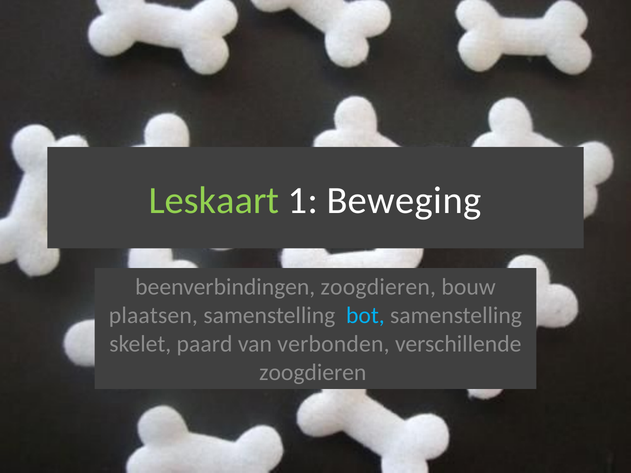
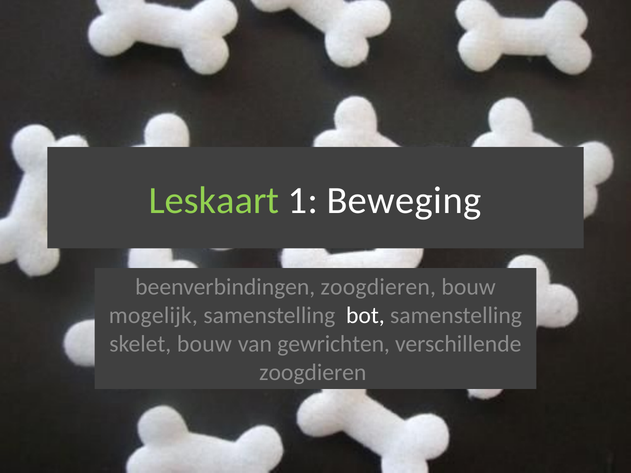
plaatsen: plaatsen -> mogelijk
bot colour: light blue -> white
skelet paard: paard -> bouw
verbonden: verbonden -> gewrichten
